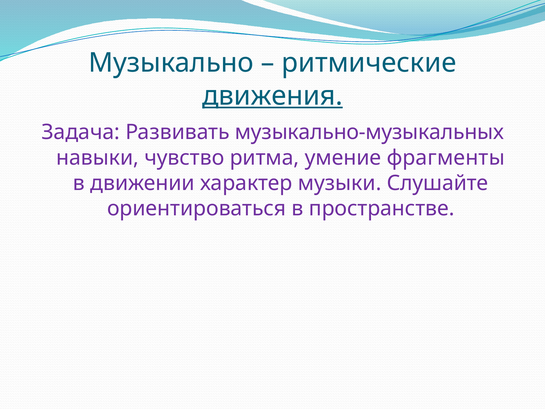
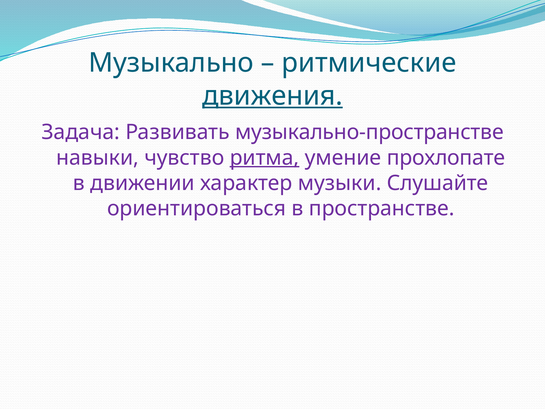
музыкально-музыкальных: музыкально-музыкальных -> музыкально-пространстве
ритма underline: none -> present
фрагменты: фрагменты -> прохлопате
